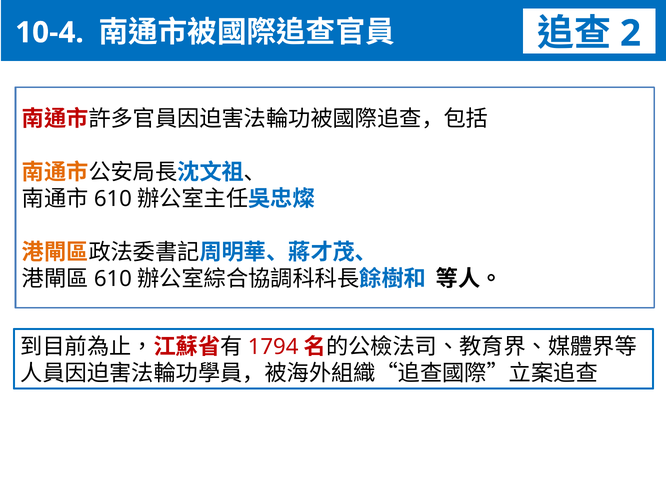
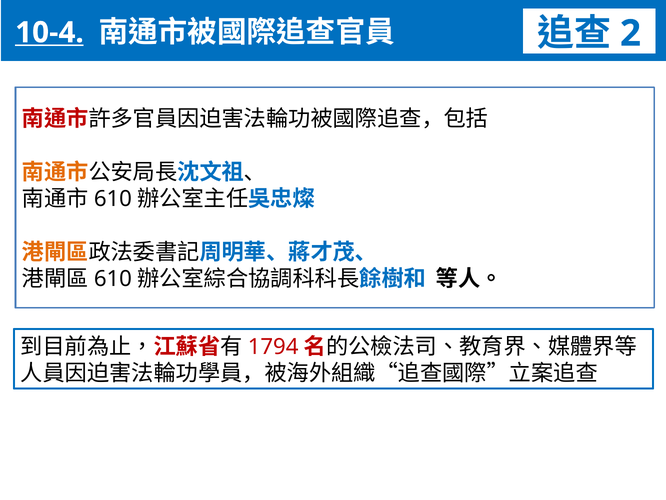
10-4 underline: none -> present
